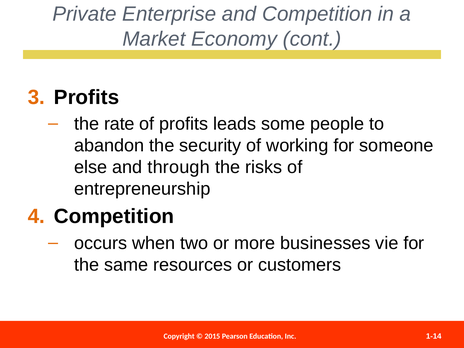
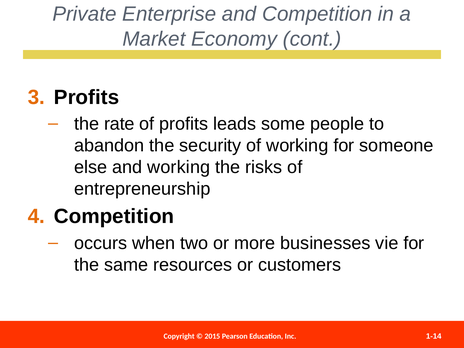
and through: through -> working
